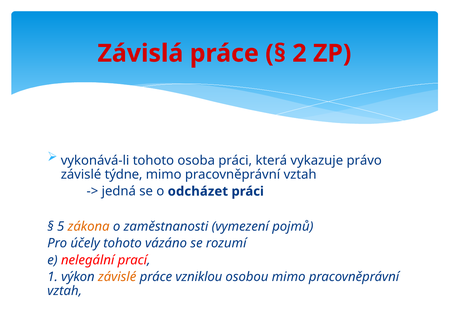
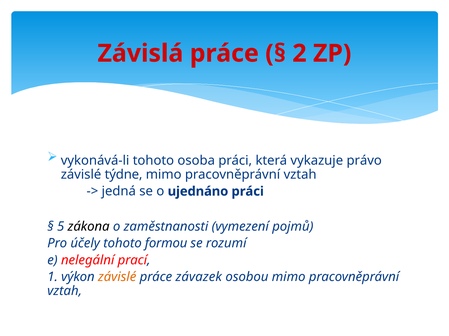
odcházet: odcházet -> ujednáno
zákona colour: orange -> black
vázáno: vázáno -> formou
vzniklou: vzniklou -> závazek
